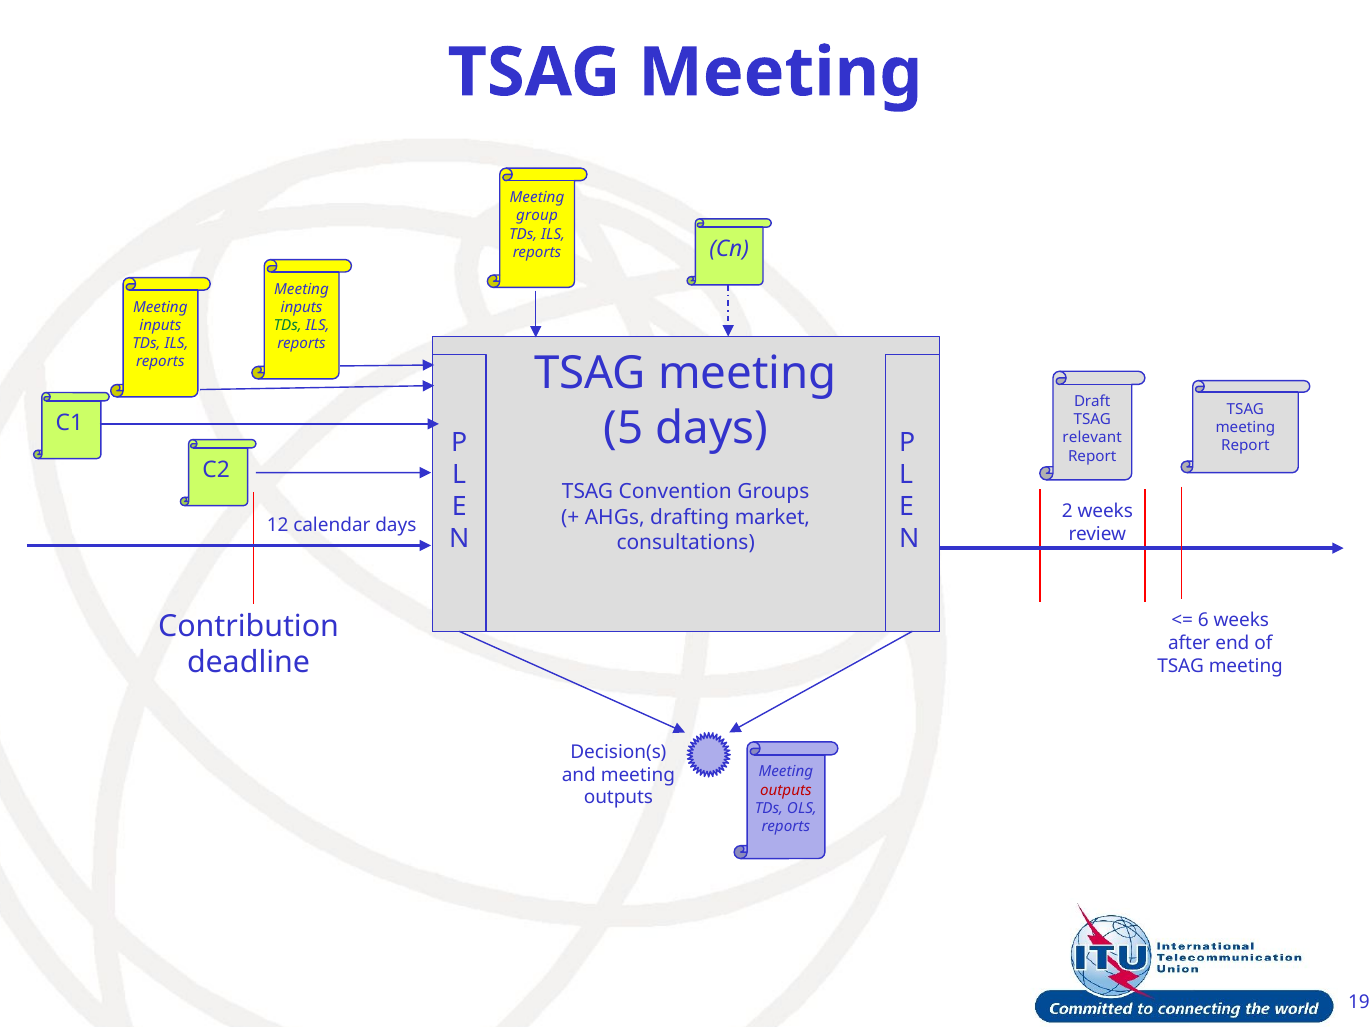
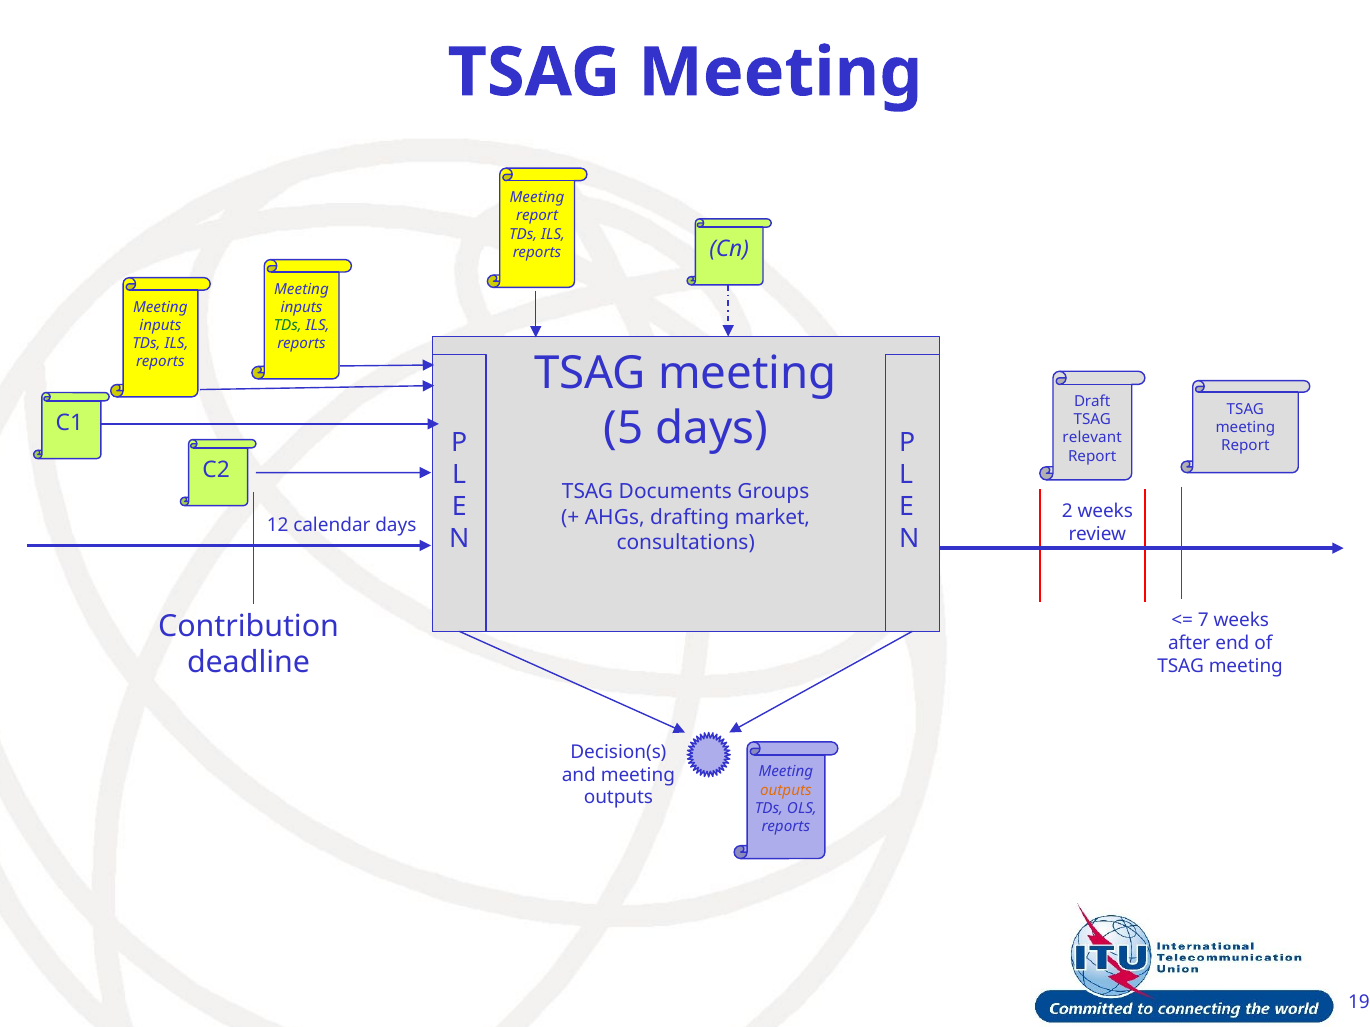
group at (537, 216): group -> report
Convention: Convention -> Documents
6: 6 -> 7
outputs at (786, 790) colour: red -> orange
